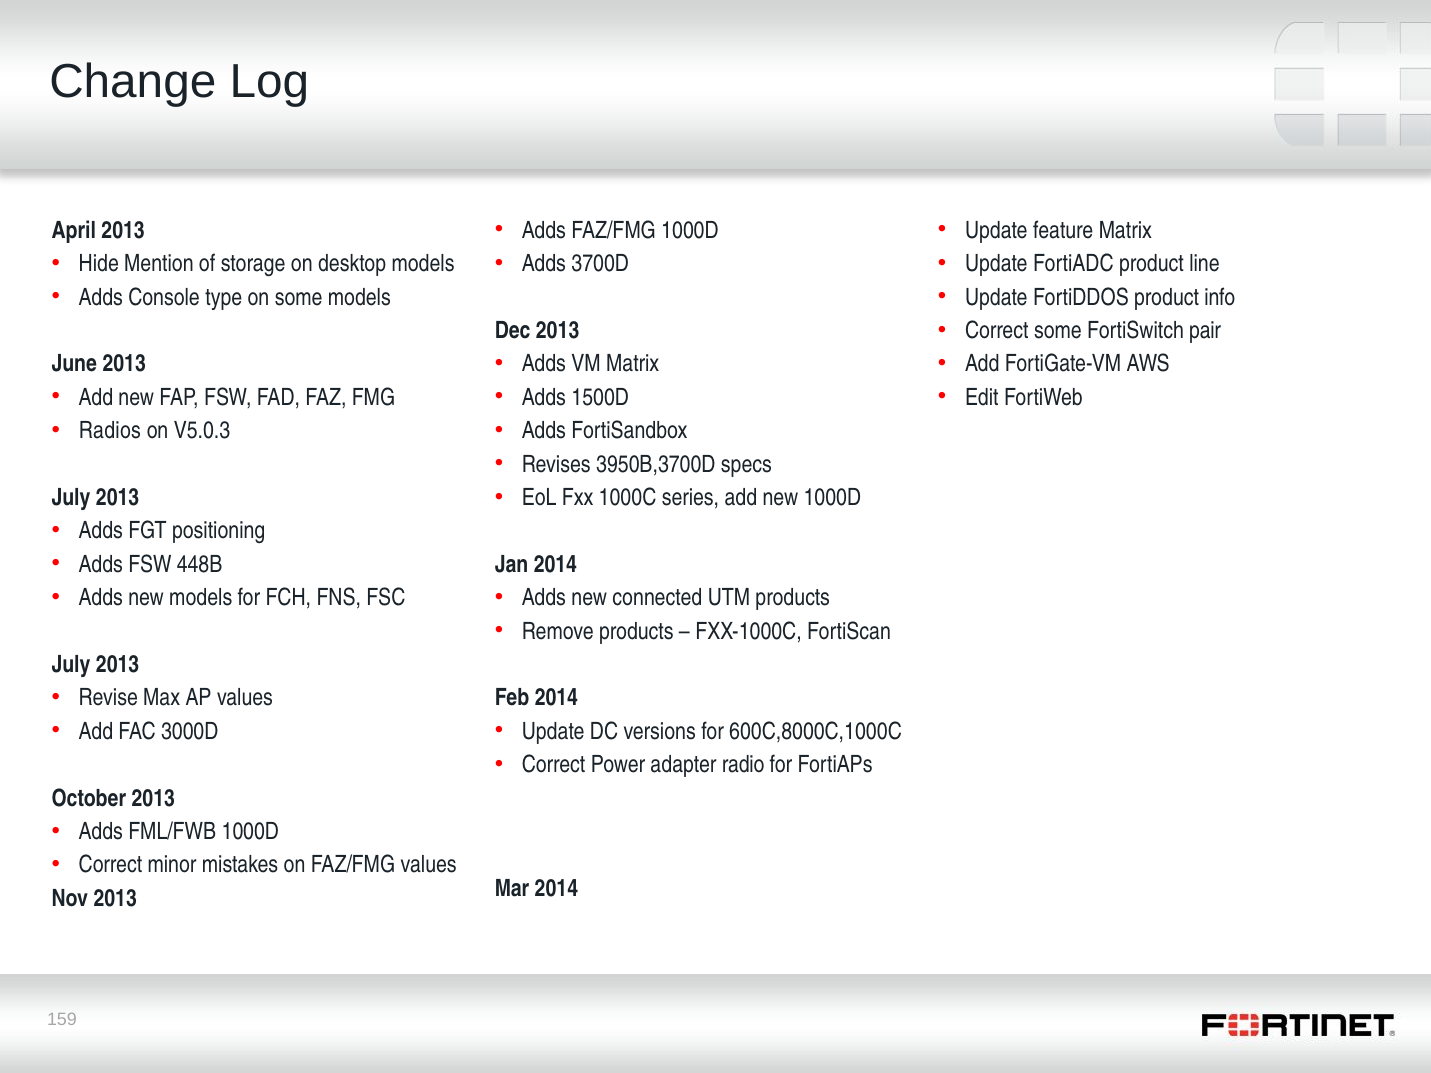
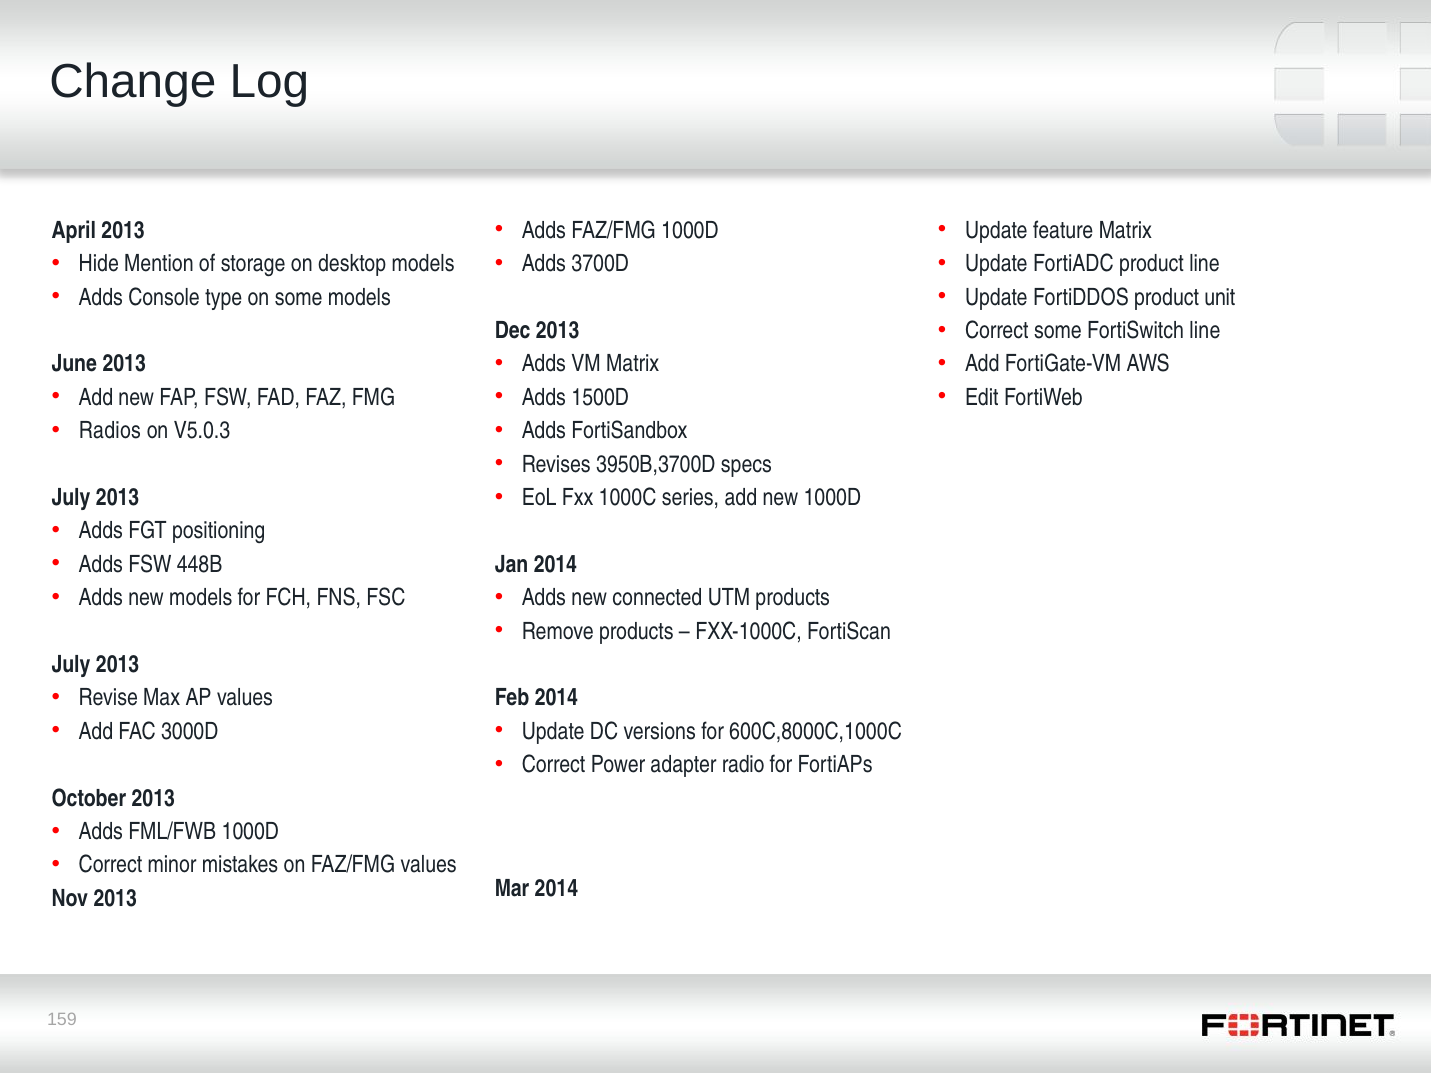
info: info -> unit
FortiSwitch pair: pair -> line
